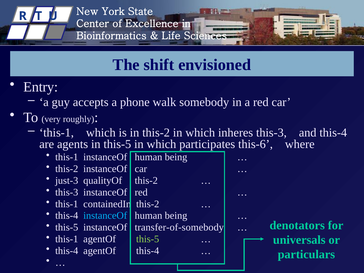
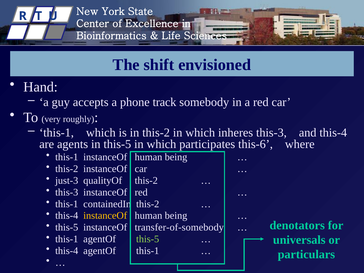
Entry: Entry -> Hand
walk: walk -> track
instanceOf at (105, 216) colour: light blue -> yellow
agentOf this-4: this-4 -> this-1
